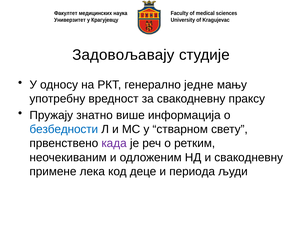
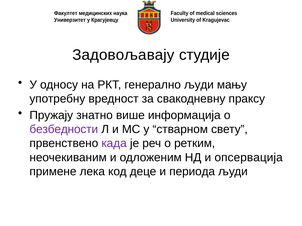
генерално једне: једне -> људи
безбедности colour: blue -> purple
и свакодневну: свакодневну -> опсервација
